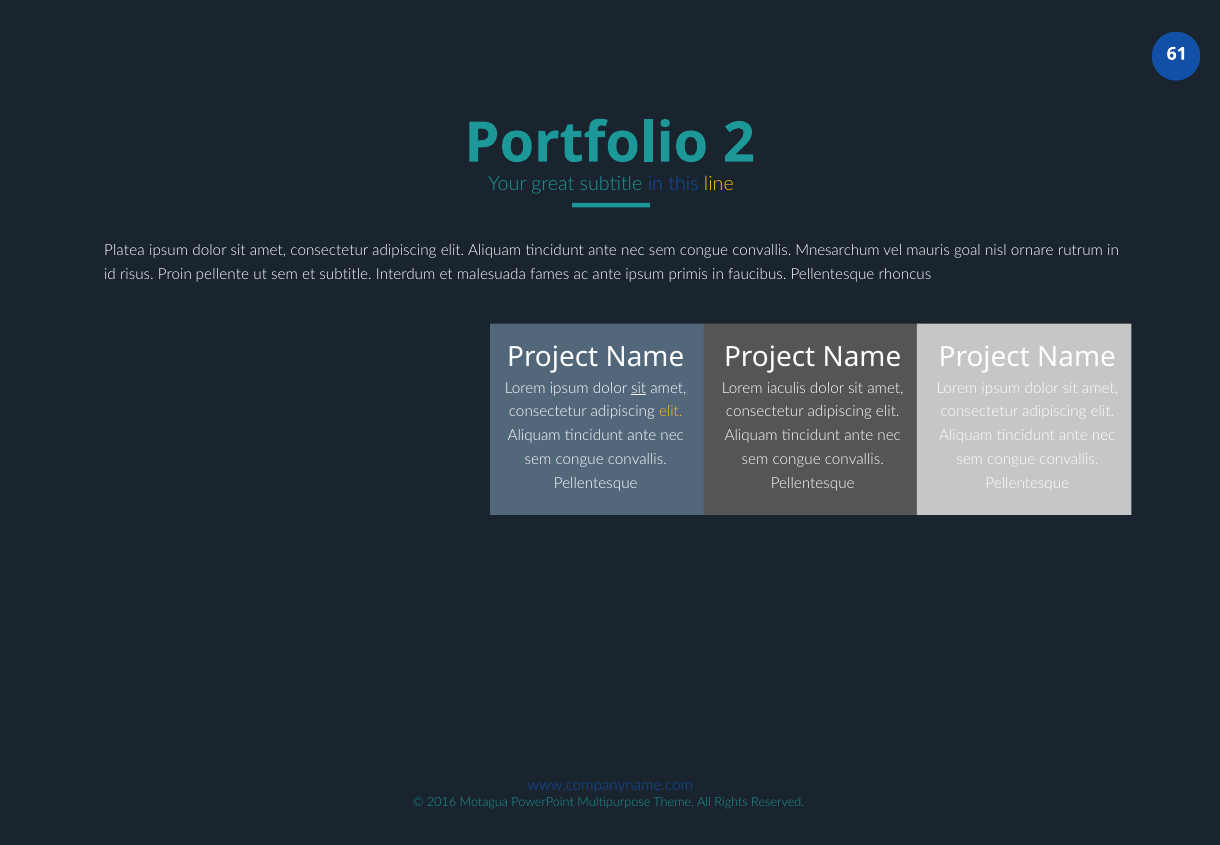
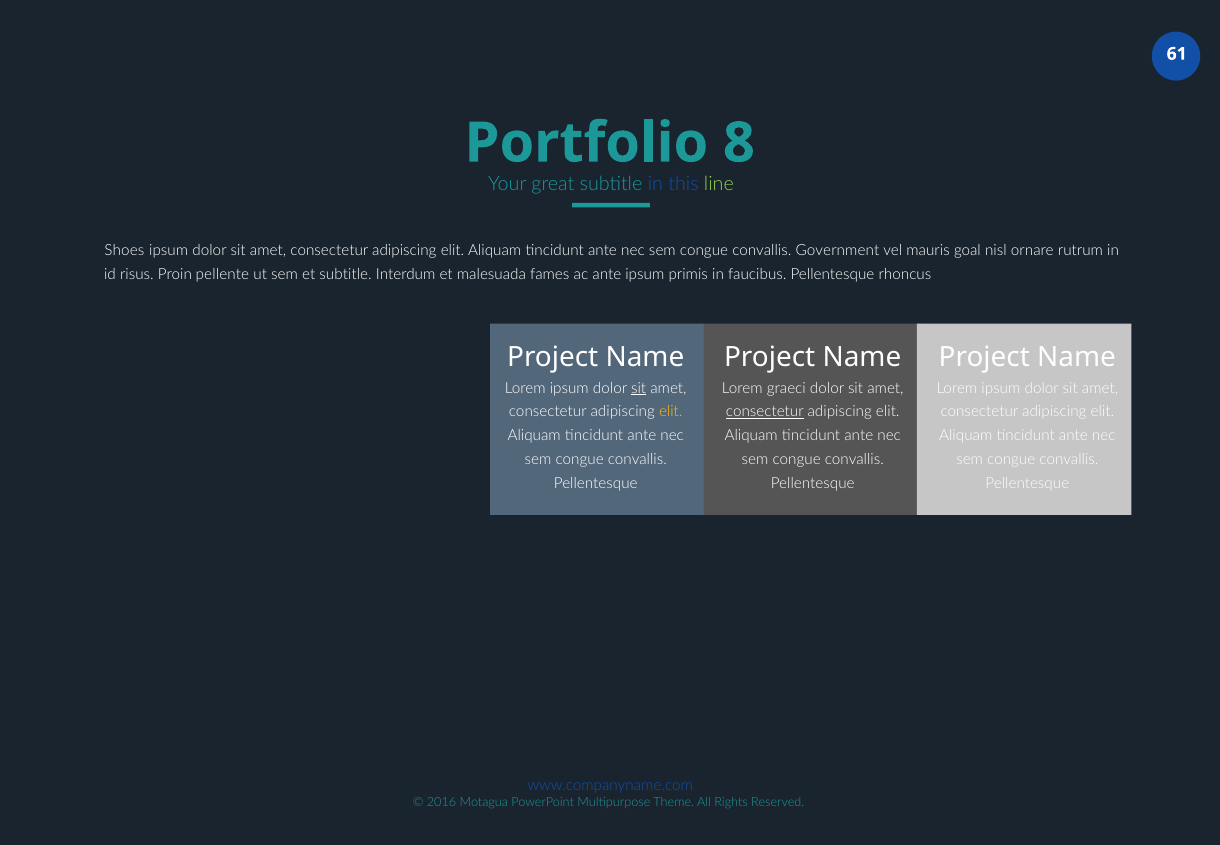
2: 2 -> 8
line colour: yellow -> light green
Platea: Platea -> Shoes
Mnesarchum: Mnesarchum -> Government
iaculis: iaculis -> graeci
consectetur at (765, 412) underline: none -> present
